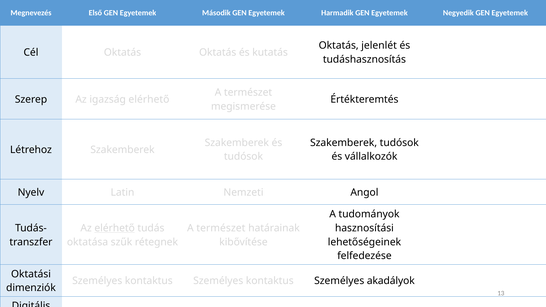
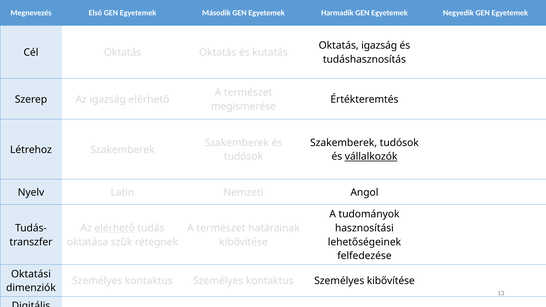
Oktatás jelenlét: jelenlét -> igazság
vállalkozók at (371, 157) underline: none -> present
Személyes akadályok: akadályok -> kibővítése
